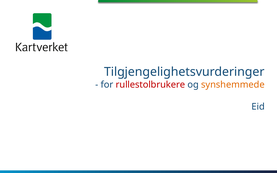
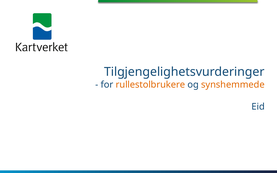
rullestolbrukere colour: red -> orange
